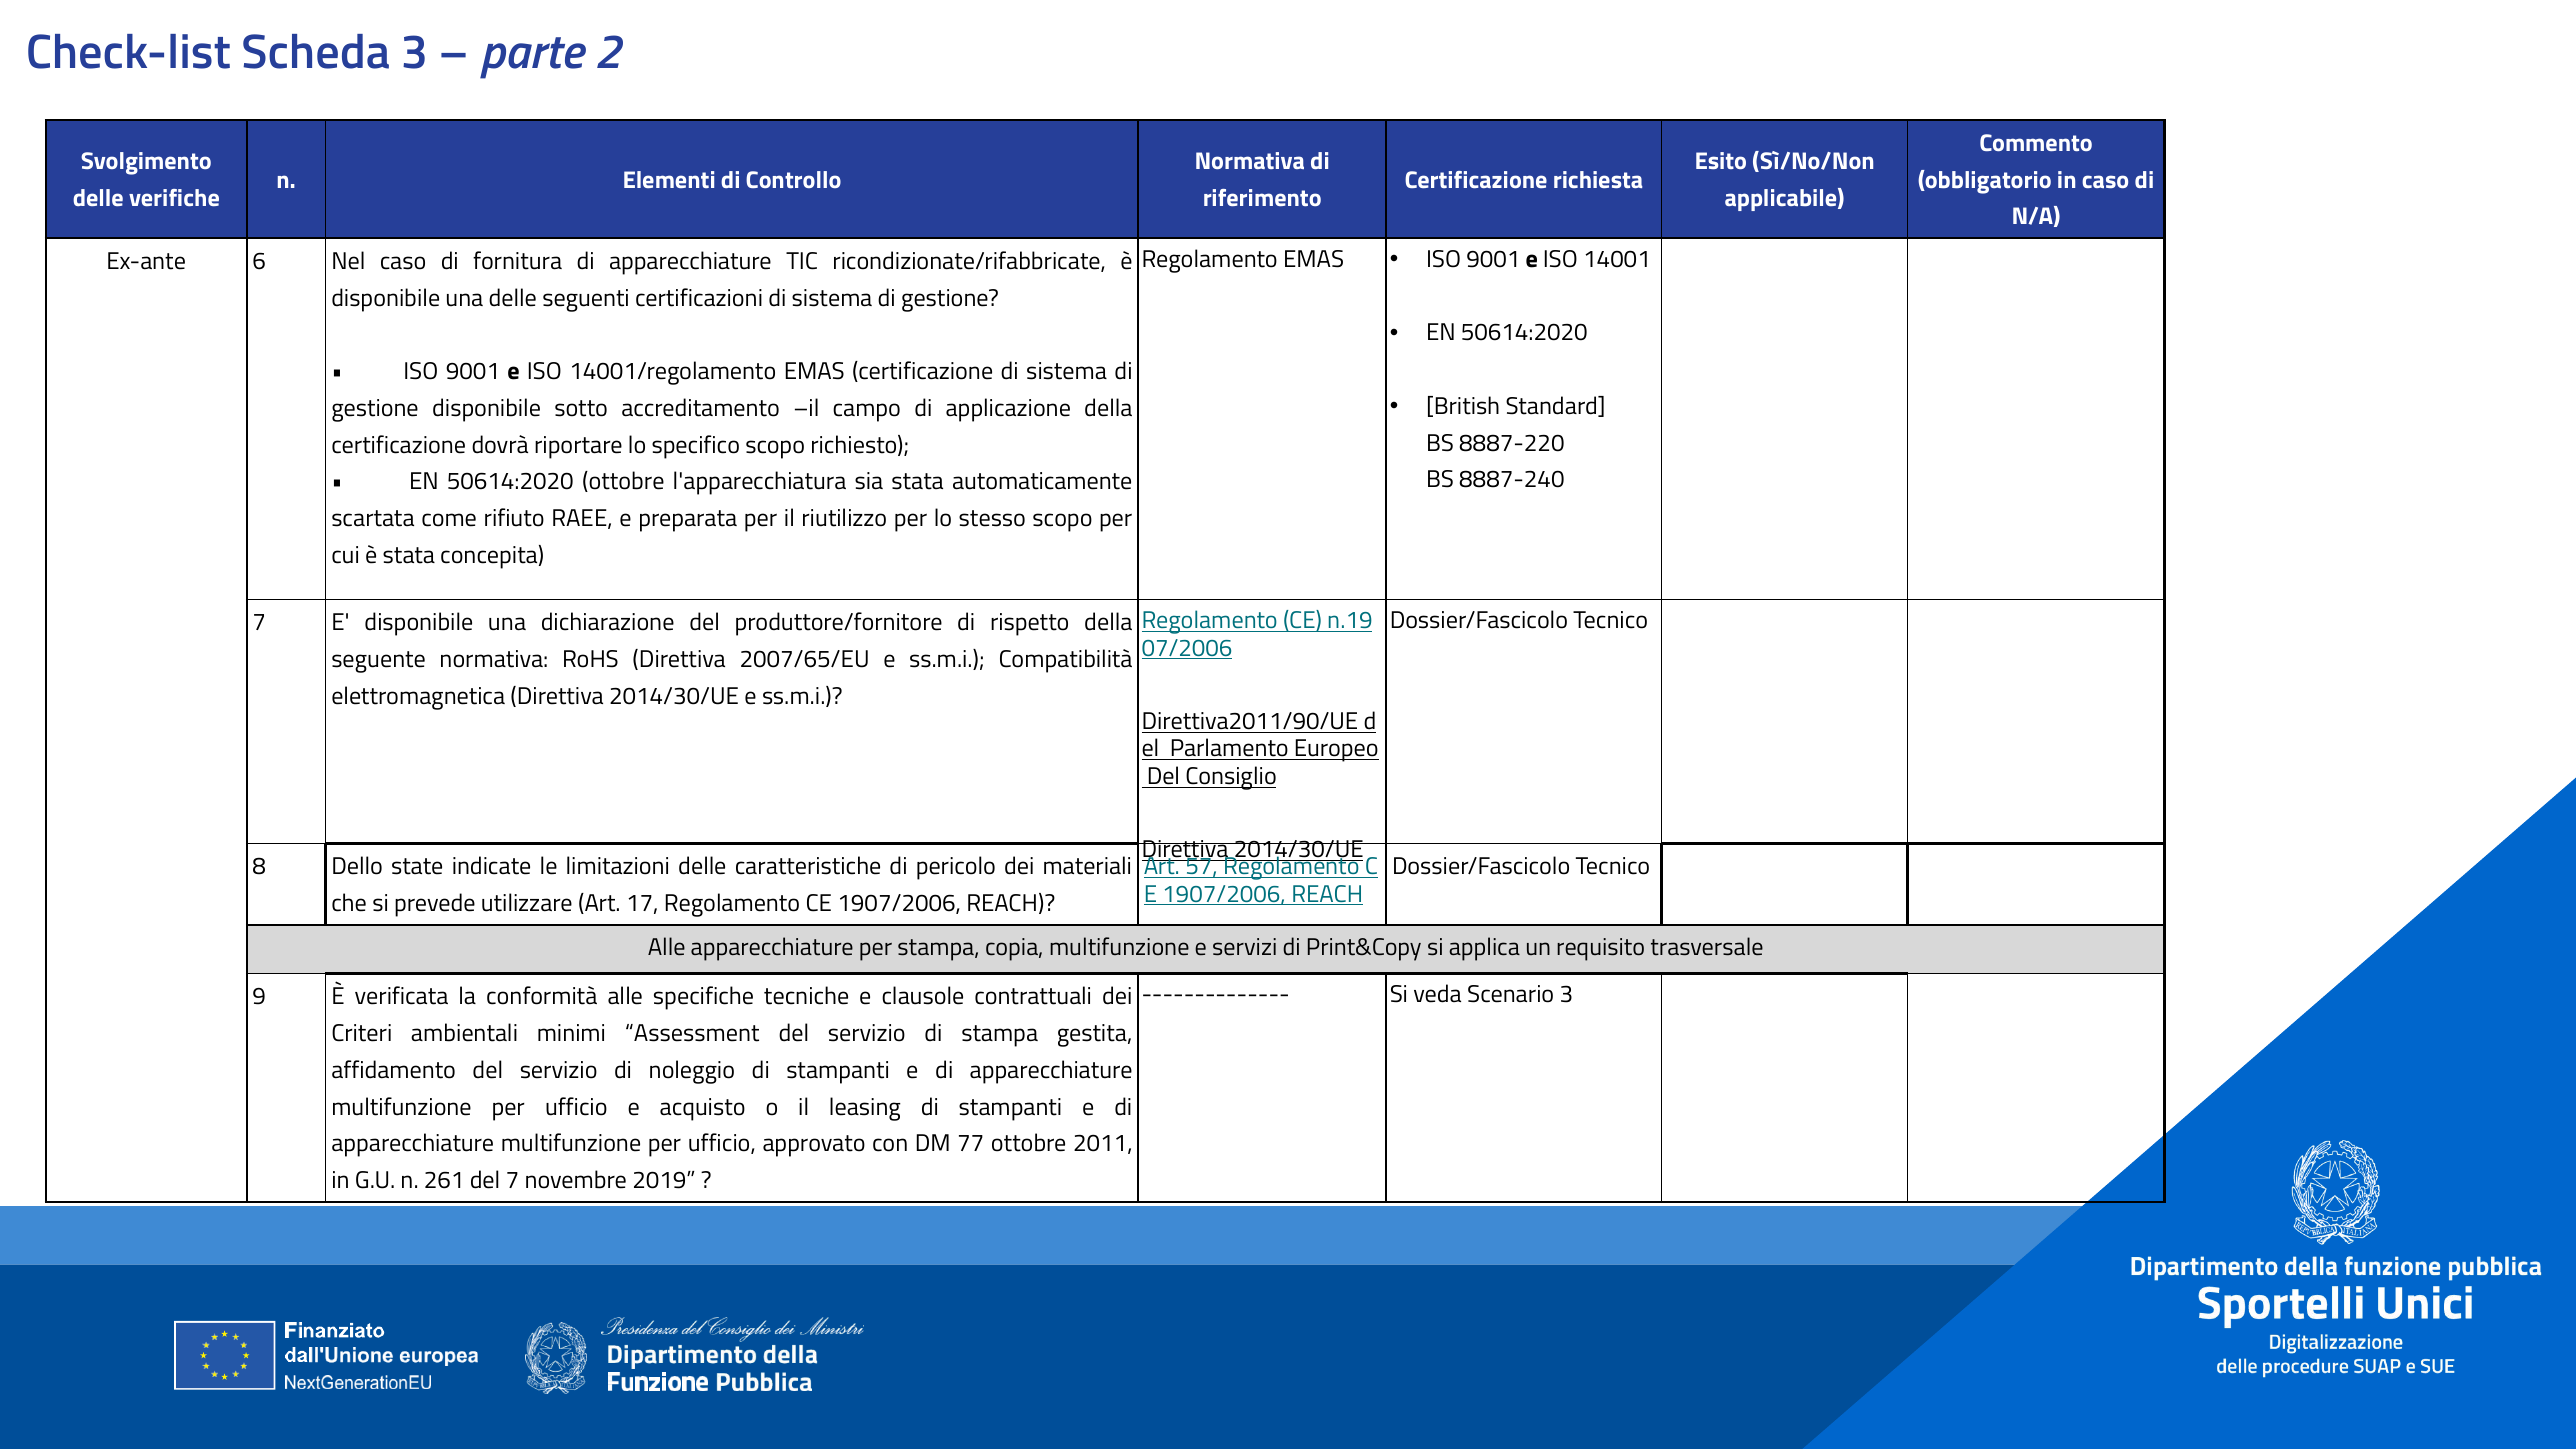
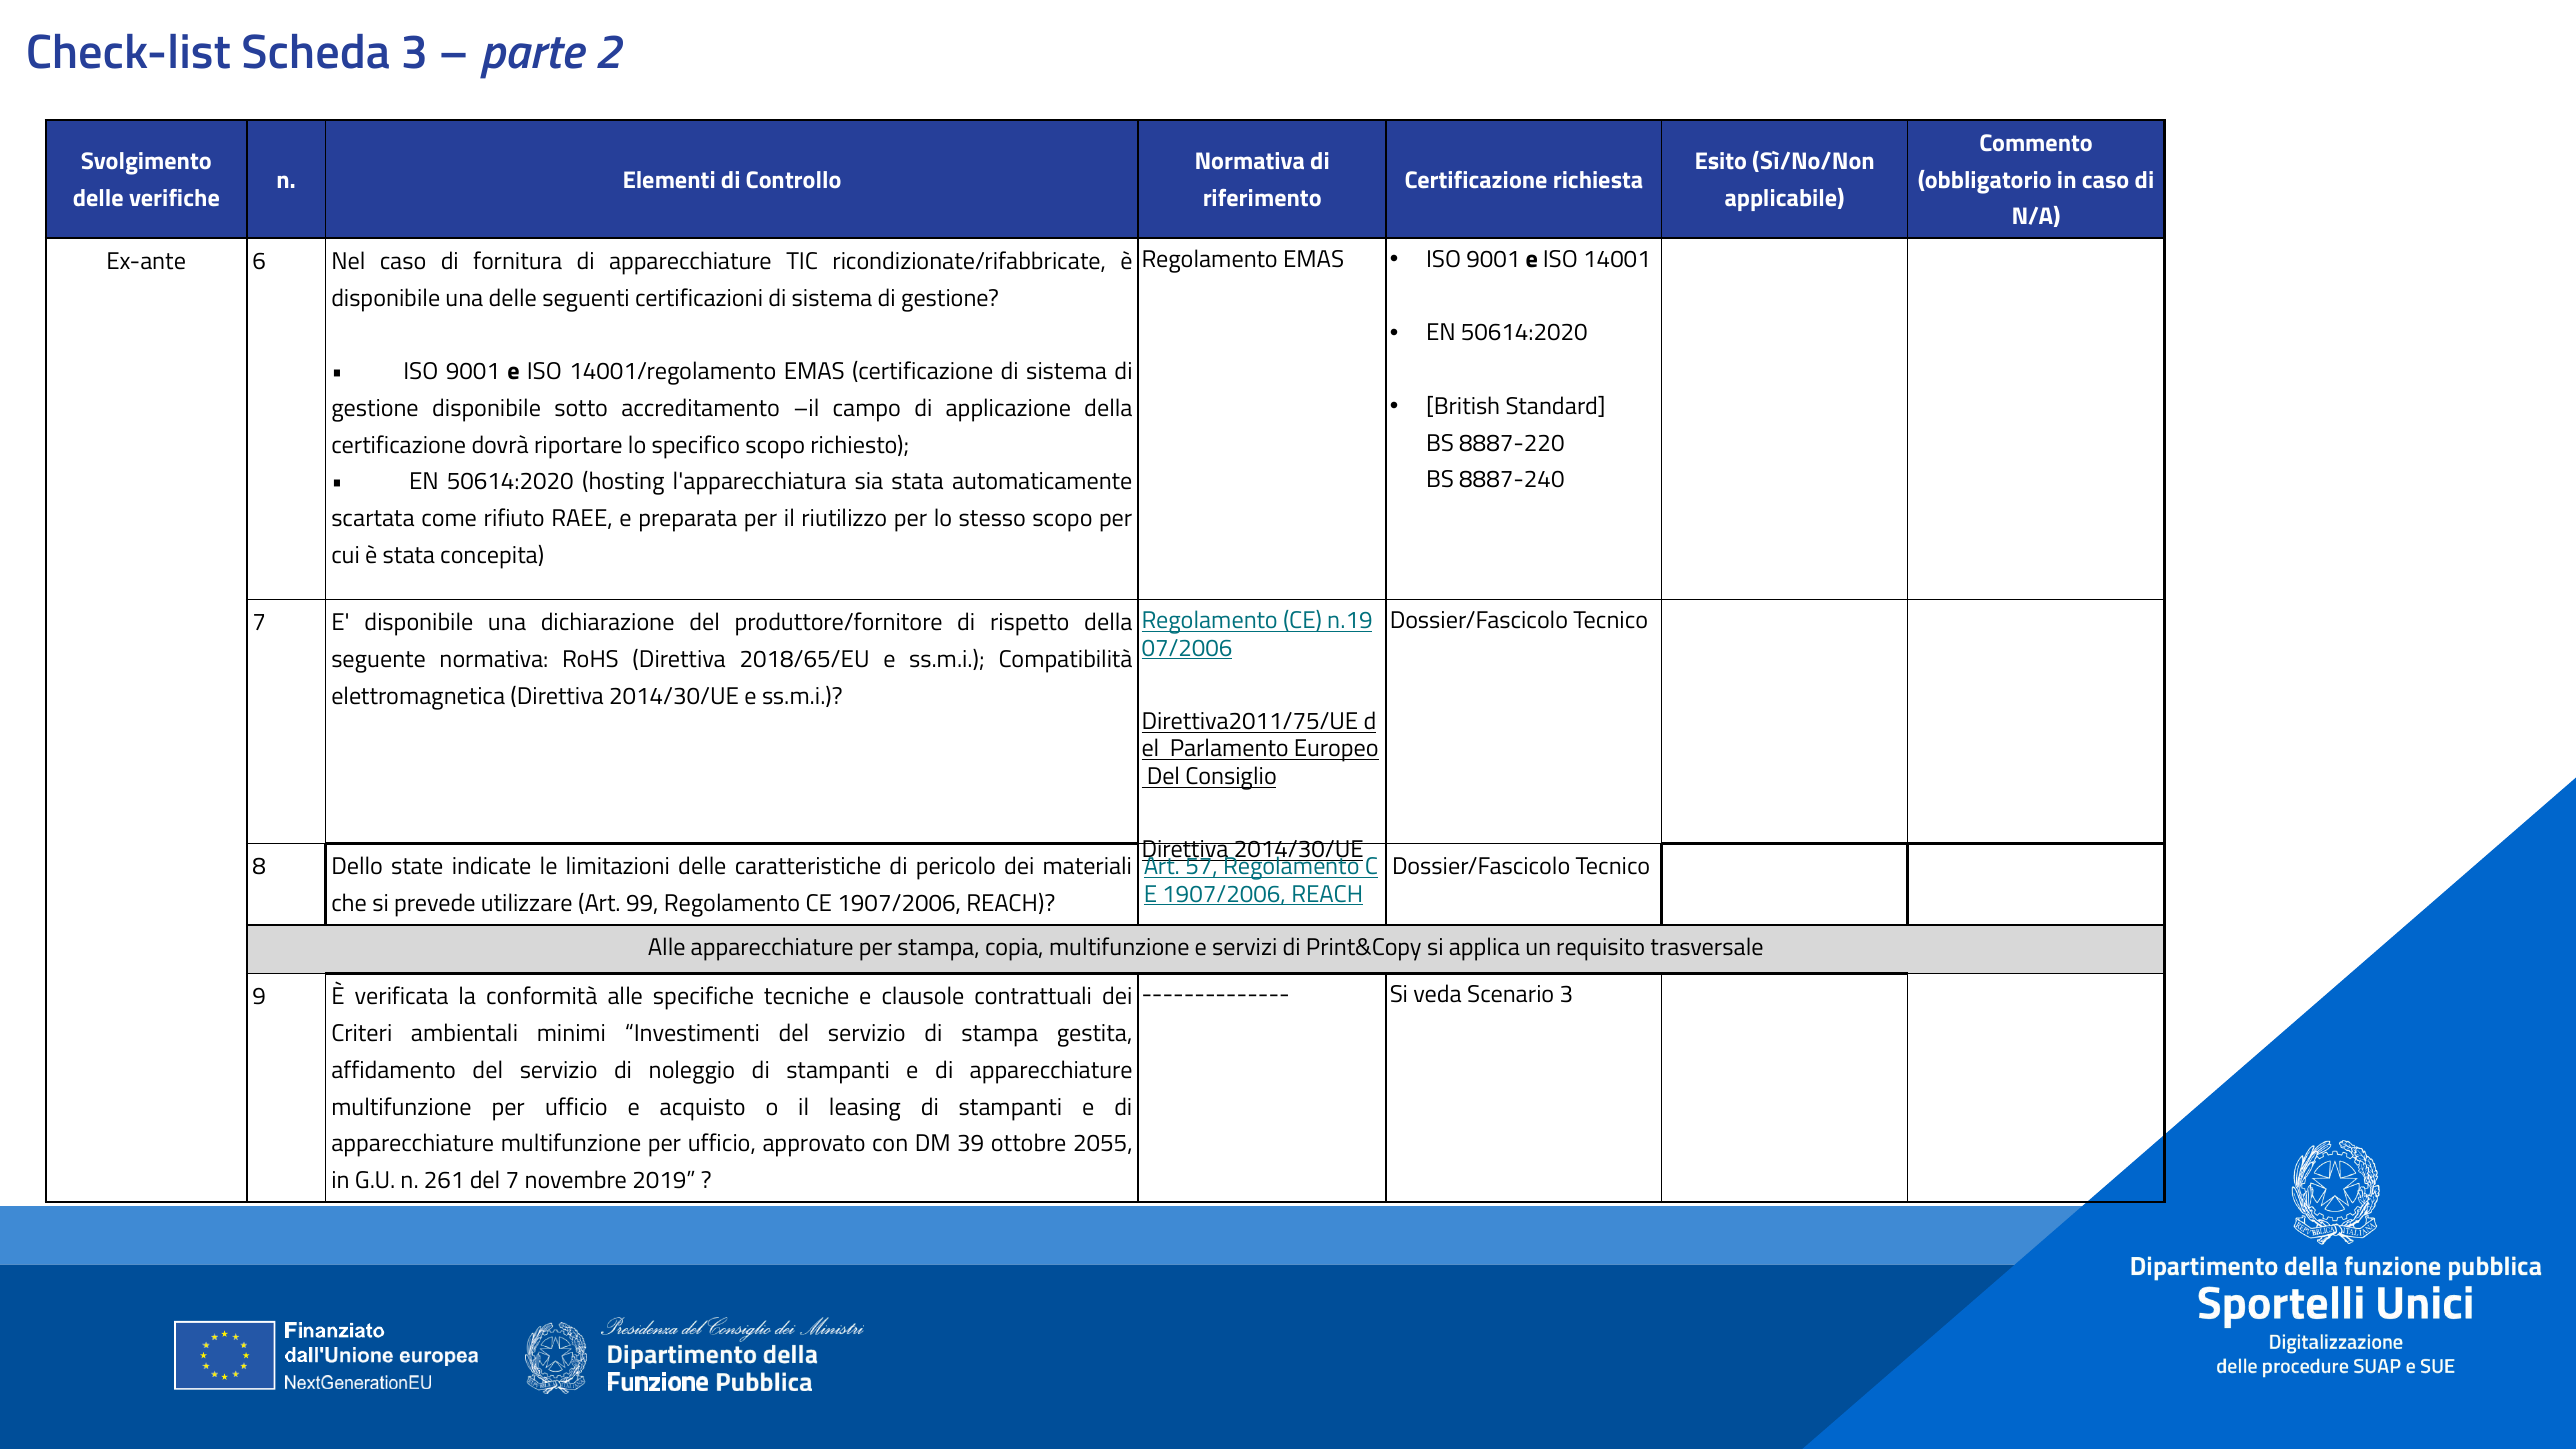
50614:2020 ottobre: ottobre -> hosting
2007/65/EU: 2007/65/EU -> 2018/65/EU
Direttiva2011/90/UE: Direttiva2011/90/UE -> Direttiva2011/75/UE
17: 17 -> 99
Assessment: Assessment -> Investimenti
77: 77 -> 39
2011: 2011 -> 2055
